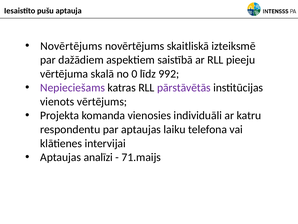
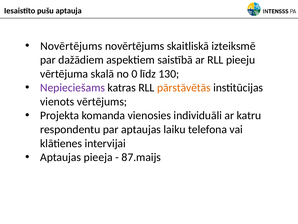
992: 992 -> 130
pārstāvētās colour: purple -> orange
analīzi: analīzi -> pieeja
71.maijs: 71.maijs -> 87.maijs
